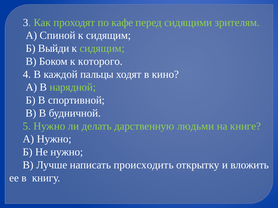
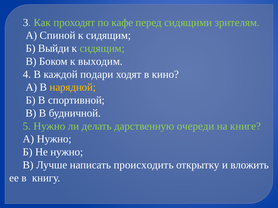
которого: которого -> выходим
пальцы: пальцы -> подари
нарядной colour: light green -> yellow
людьми: людьми -> очереди
